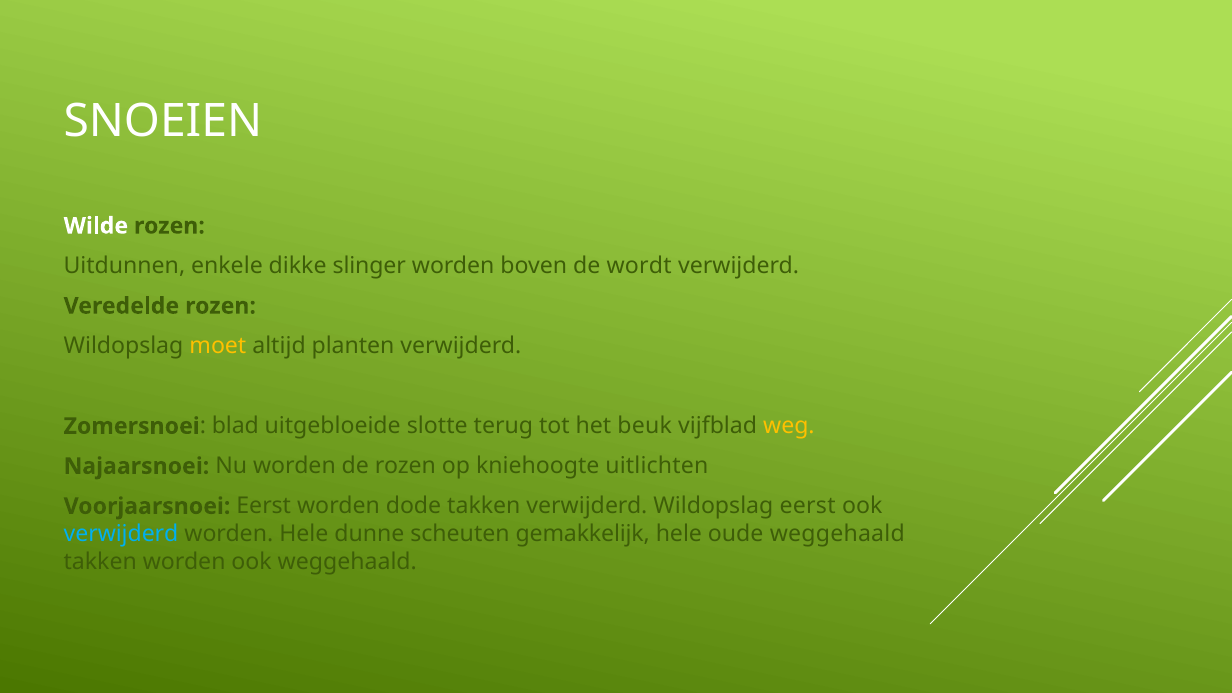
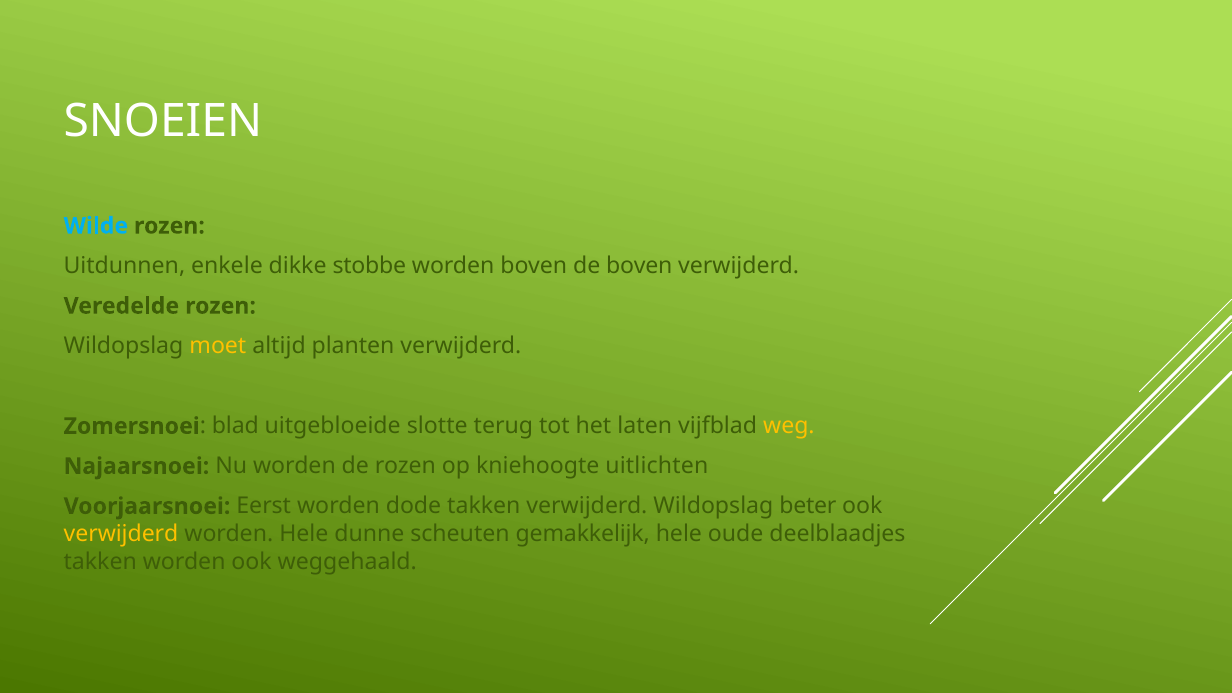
Wilde colour: white -> light blue
slinger: slinger -> stobbe
de wordt: wordt -> boven
beuk: beuk -> laten
Wildopslag eerst: eerst -> beter
verwijderd at (121, 534) colour: light blue -> yellow
oude weggehaald: weggehaald -> deelblaadjes
